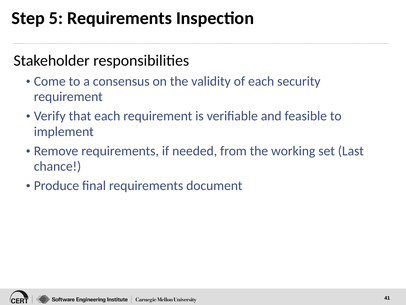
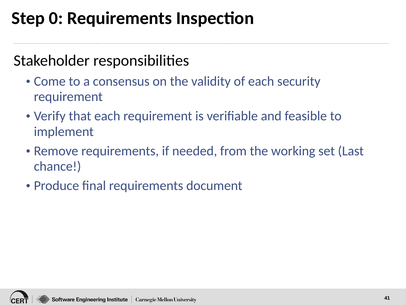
5: 5 -> 0
